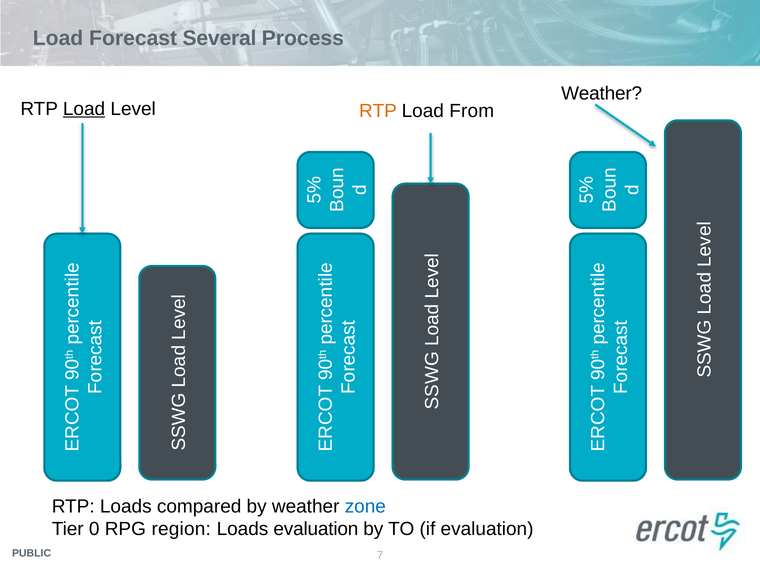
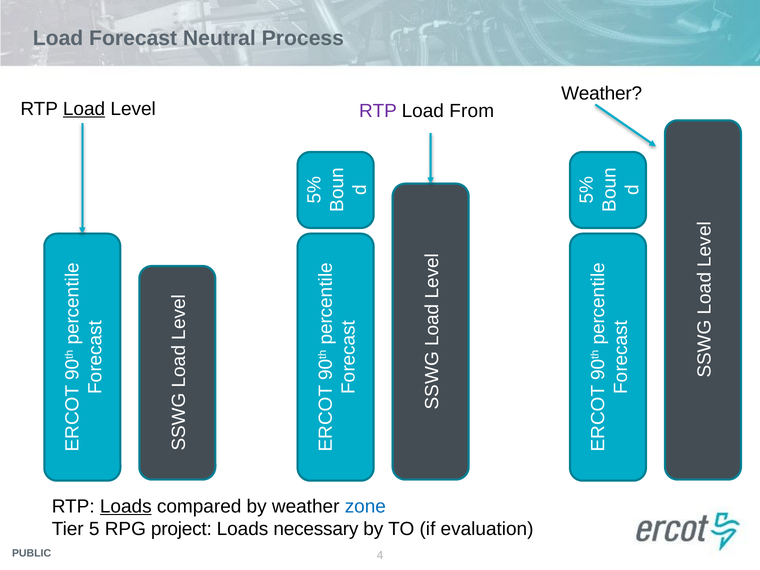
Several: Several -> Neutral
RTP at (378, 111) colour: orange -> purple
Loads at (126, 506) underline: none -> present
Tier 0: 0 -> 5
region: region -> project
Loads evaluation: evaluation -> necessary
7: 7 -> 4
